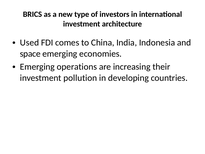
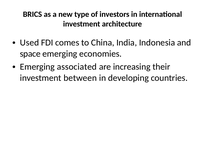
operations: operations -> associated
pollution: pollution -> between
